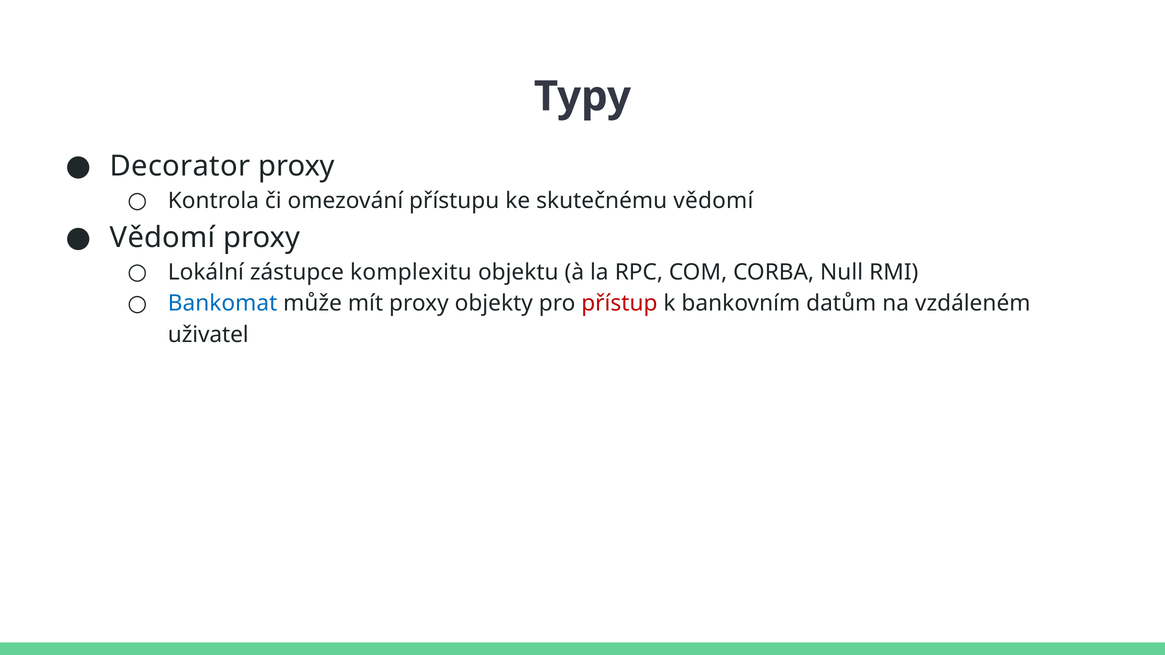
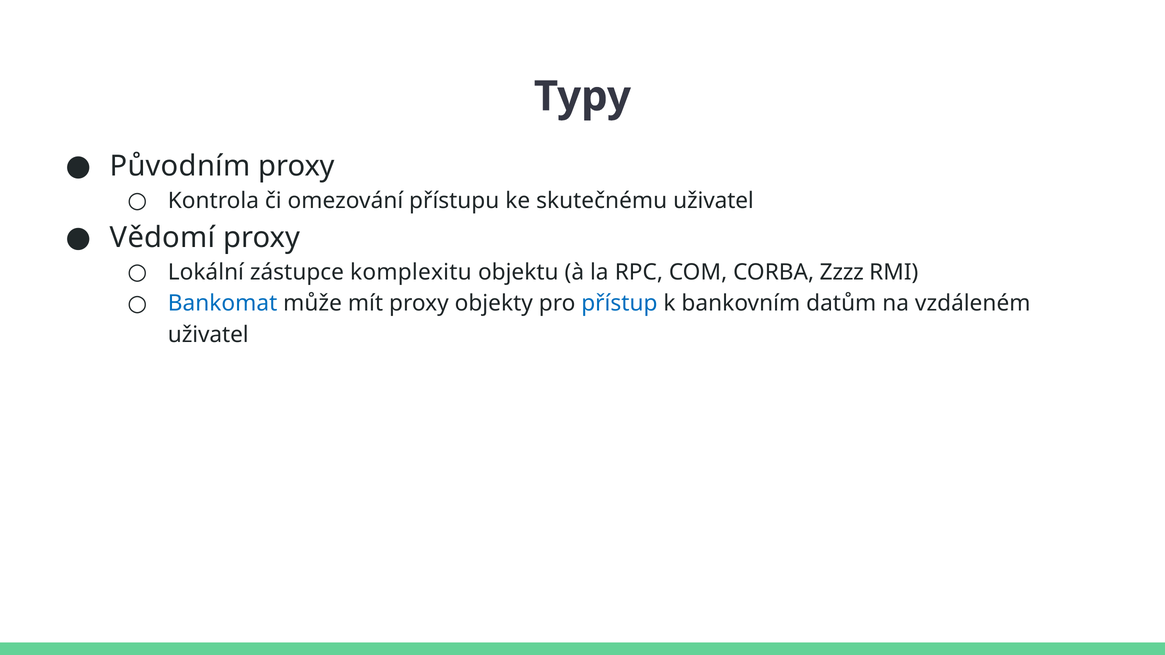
Decorator: Decorator -> Původním
skutečnému vědomí: vědomí -> uživatel
Null: Null -> Zzzz
přístup colour: red -> blue
